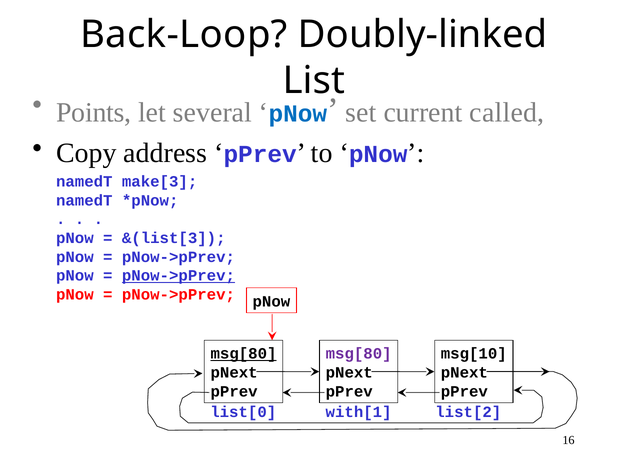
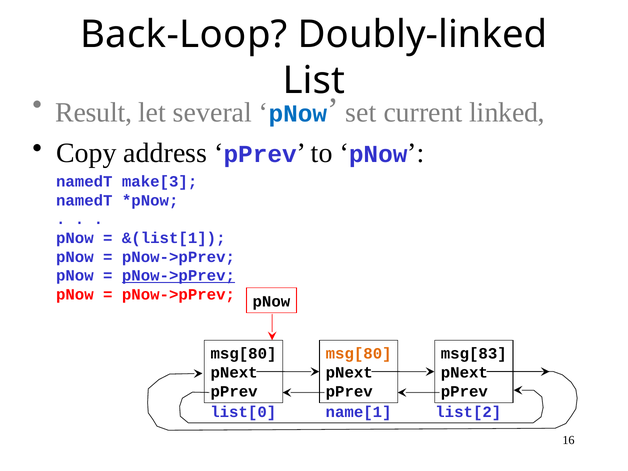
Points: Points -> Result
called: called -> linked
&(list[3: &(list[3 -> &(list[1
msg[80 at (244, 354) underline: present -> none
msg[80 at (359, 354) colour: purple -> orange
msg[10: msg[10 -> msg[83
with[1: with[1 -> name[1
